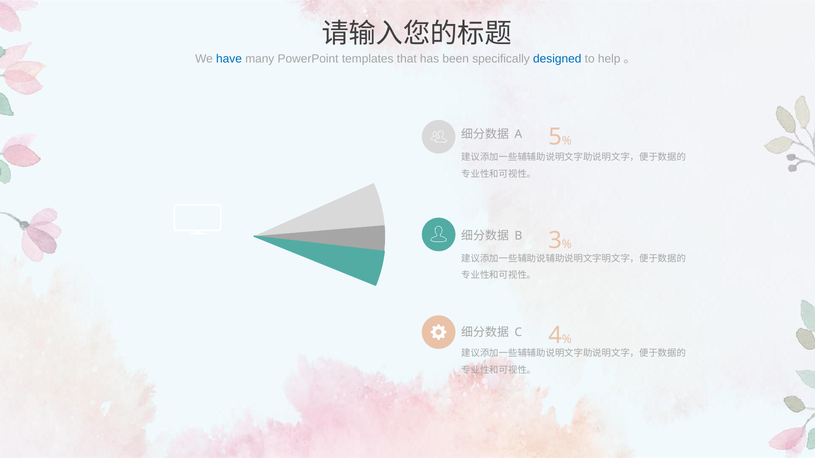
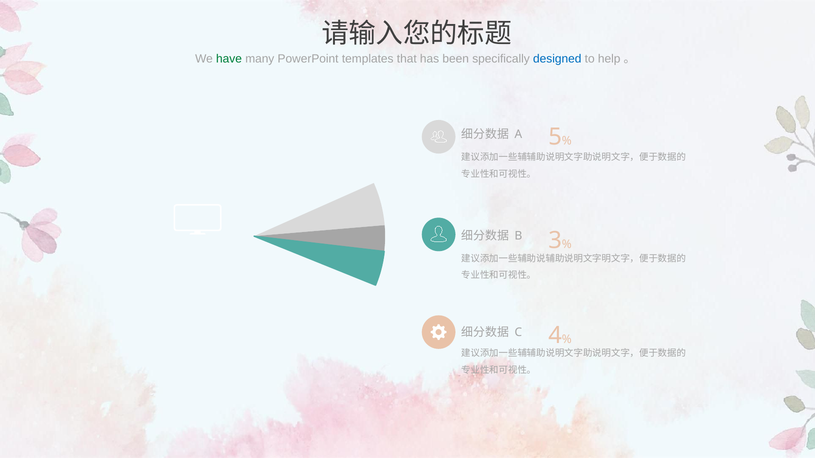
have colour: blue -> green
